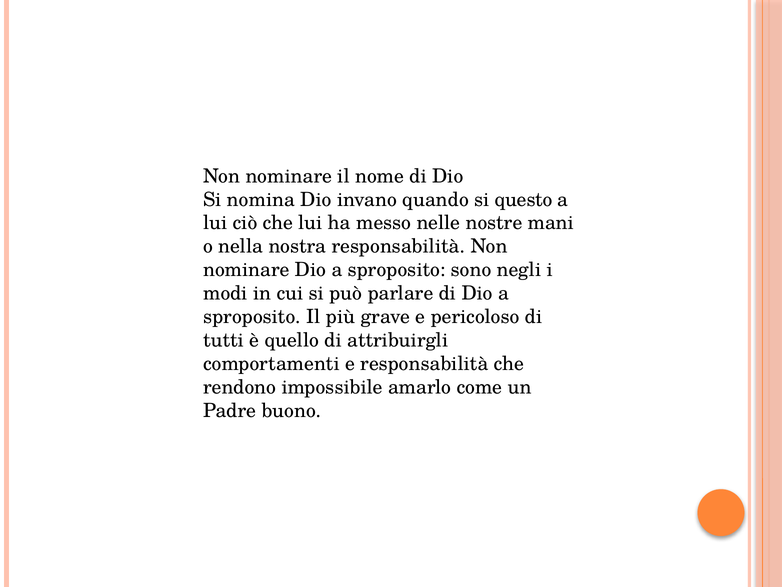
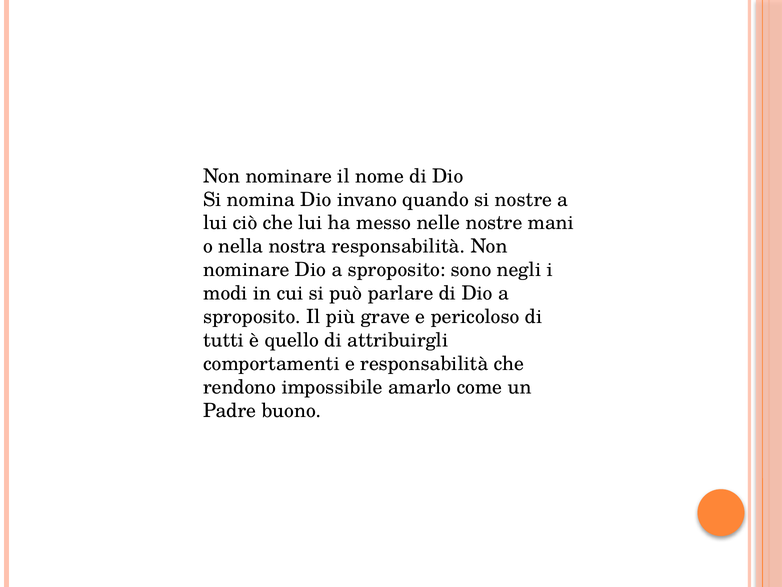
si questo: questo -> nostre
